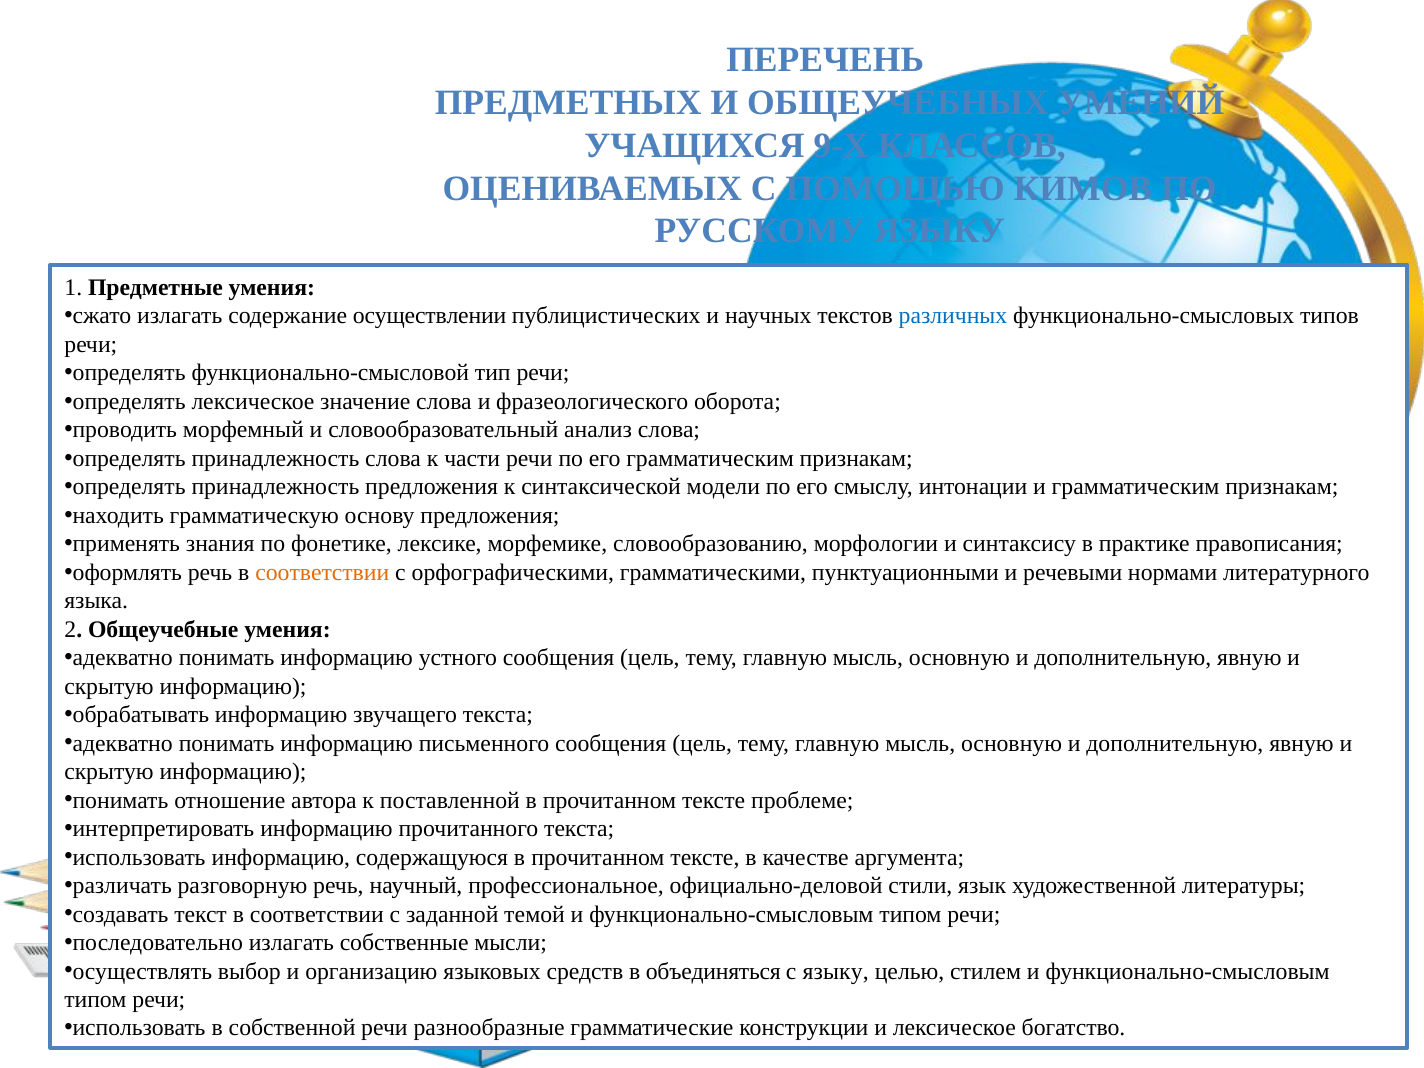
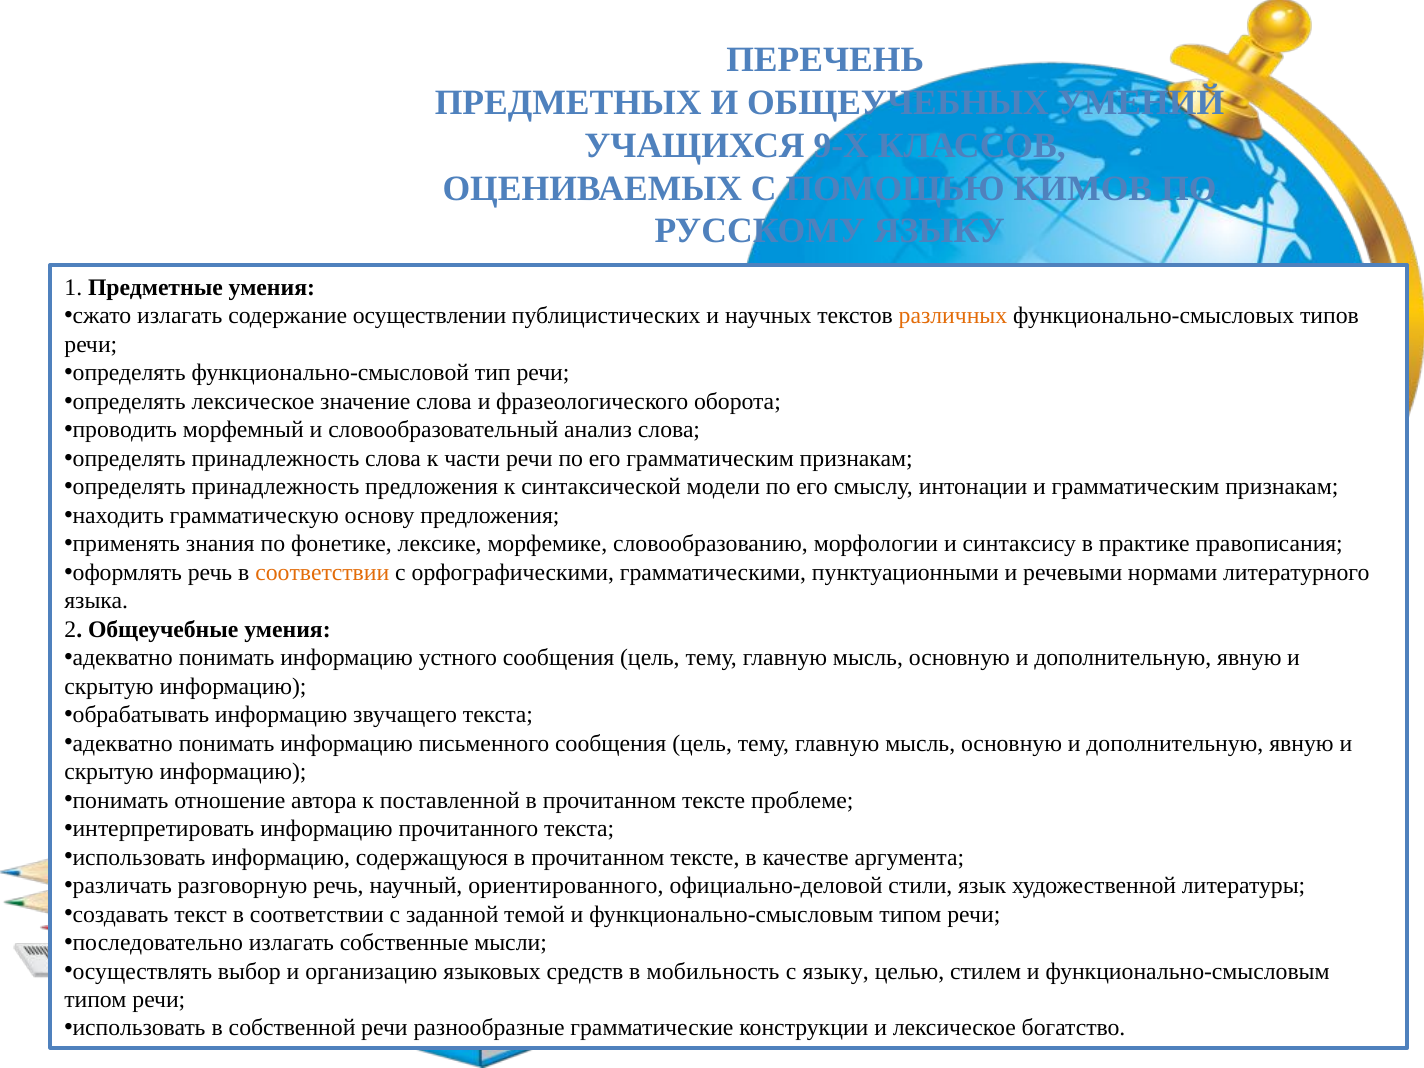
различных colour: blue -> orange
профессиональное: профессиональное -> ориентированного
объединяться: объединяться -> мобильность
